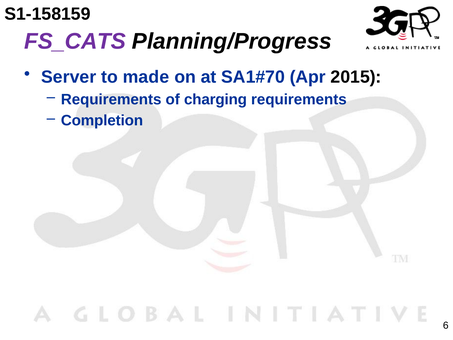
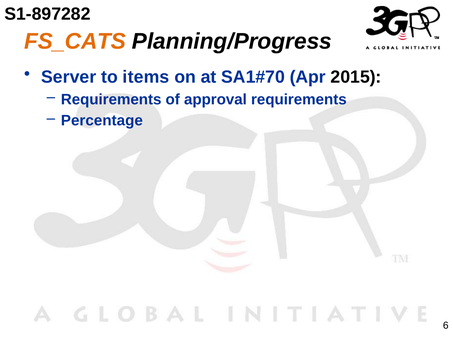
S1-158159: S1-158159 -> S1-897282
FS_CATS colour: purple -> orange
made: made -> items
charging: charging -> approval
Completion: Completion -> Percentage
